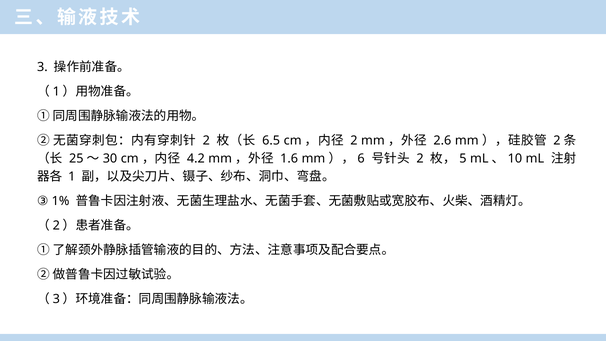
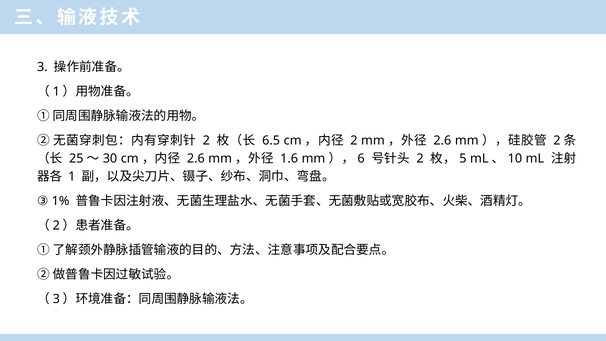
4.2 at (196, 158): 4.2 -> 2.6
